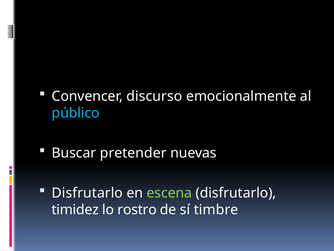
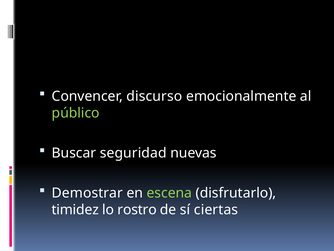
público colour: light blue -> light green
pretender: pretender -> seguridad
Disfrutarlo at (87, 193): Disfrutarlo -> Demostrar
timbre: timbre -> ciertas
